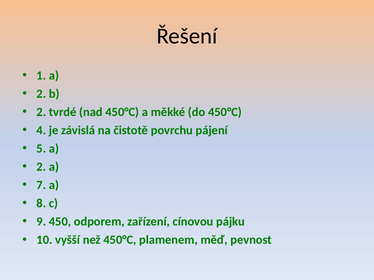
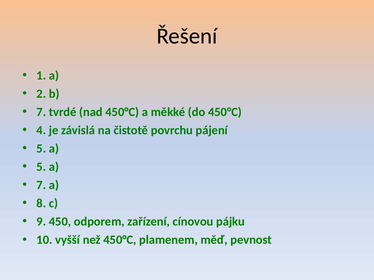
2 at (41, 112): 2 -> 7
2 at (41, 167): 2 -> 5
